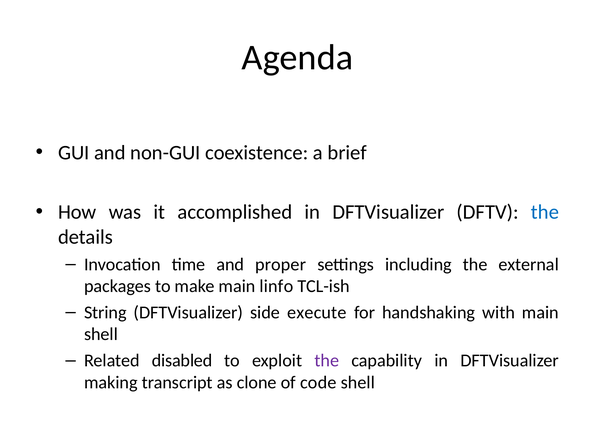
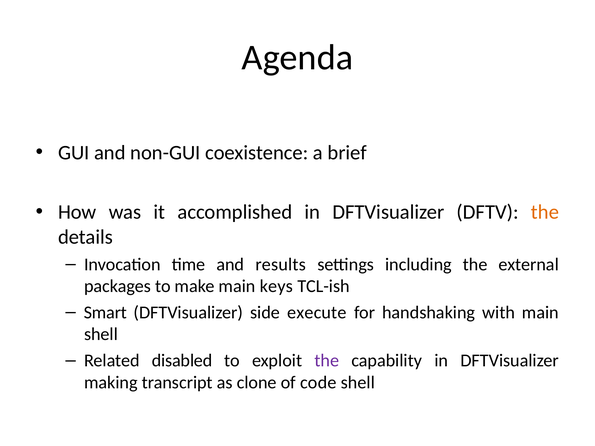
the at (545, 212) colour: blue -> orange
proper: proper -> results
linfo: linfo -> keys
String: String -> Smart
